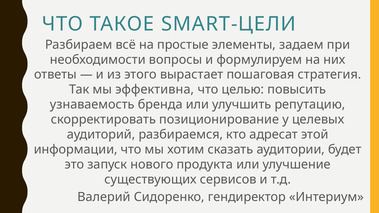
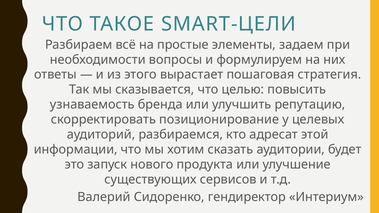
эффективна: эффективна -> сказывается
